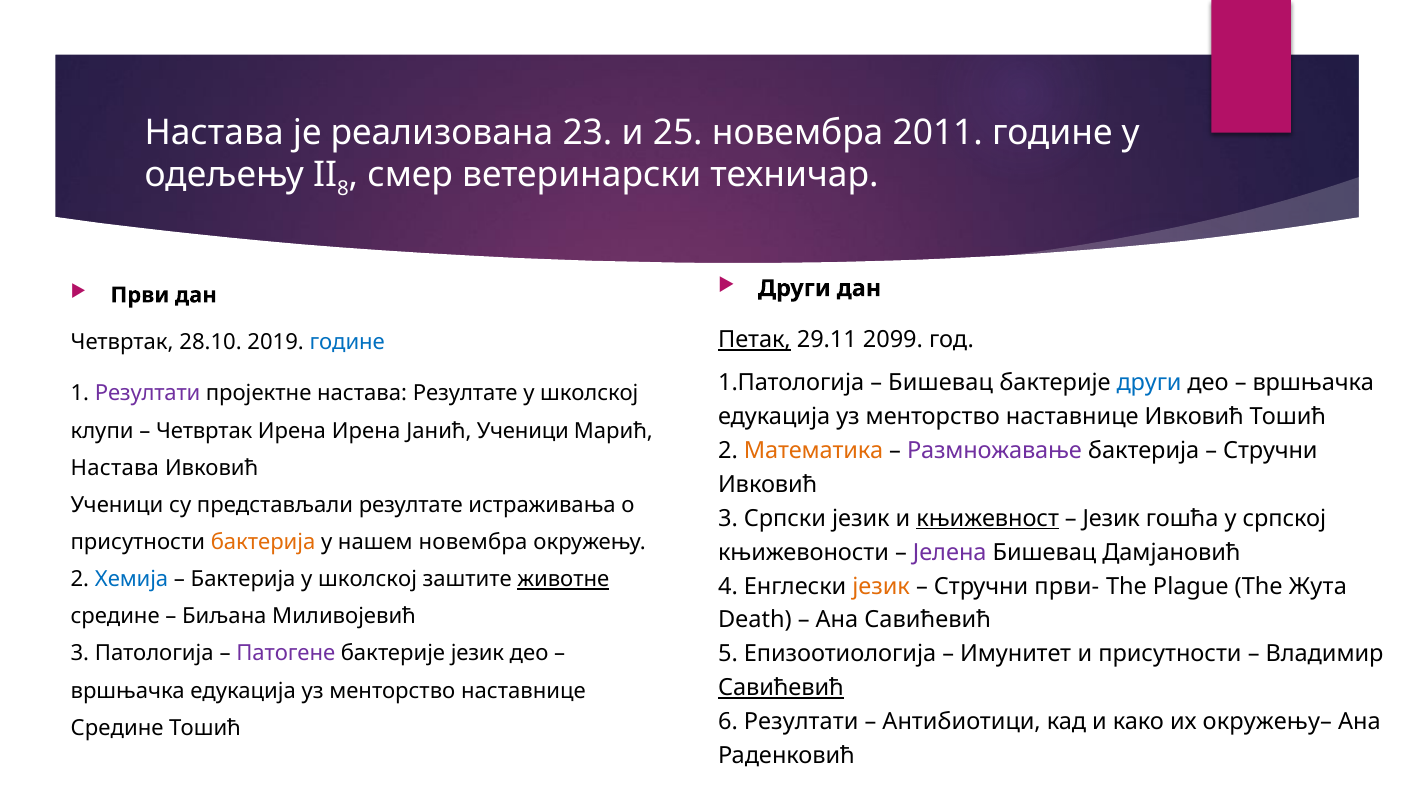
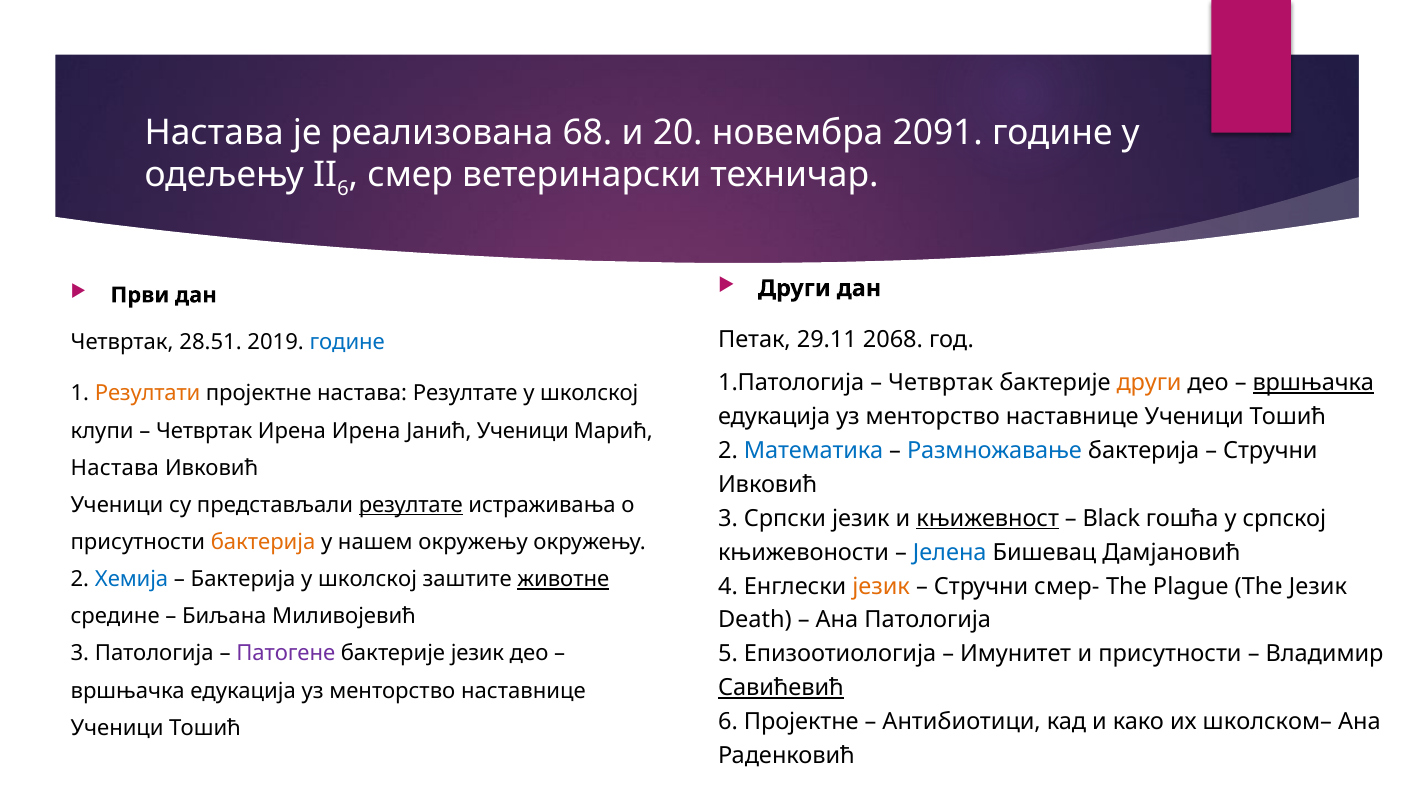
23: 23 -> 68
25: 25 -> 20
2011: 2011 -> 2091
8 at (343, 189): 8 -> 6
Петак underline: present -> none
2099: 2099 -> 2068
28.10: 28.10 -> 28.51
Бишевац at (941, 383): Бишевац -> Четвртак
други at (1149, 383) colour: blue -> orange
вршњачка at (1313, 383) underline: none -> present
Резултати at (148, 394) colour: purple -> orange
Ивковић at (1194, 417): Ивковић -> Ученици
Математика colour: orange -> blue
Размножавање colour: purple -> blue
резултате at (411, 505) underline: none -> present
Језик at (1111, 518): Језик -> Black
нашем новембра: новембра -> окружењу
Јелена colour: purple -> blue
први-: први- -> смер-
The Жута: Жута -> Језик
Ана Савићевић: Савићевић -> Патологија
6 Резултати: Резултати -> Пројектне
окружењу–: окружењу– -> школском–
Средине at (117, 728): Средине -> Ученици
